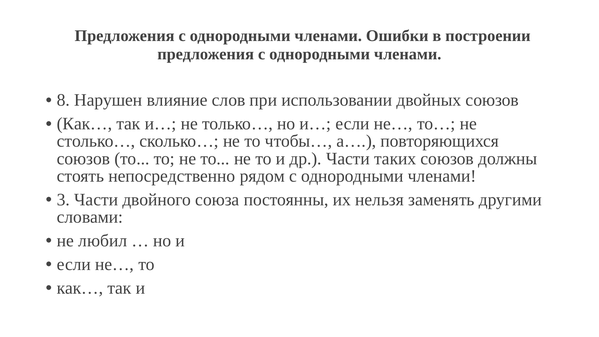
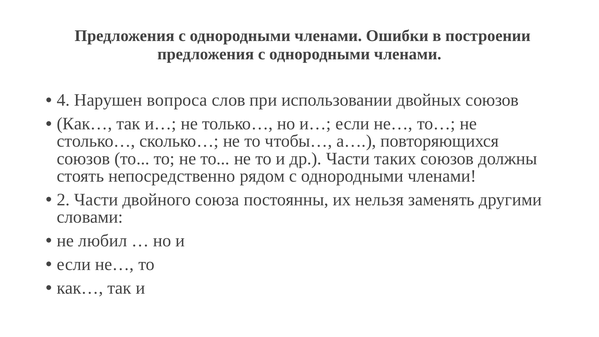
8: 8 -> 4
влияние: влияние -> вопроса
3: 3 -> 2
